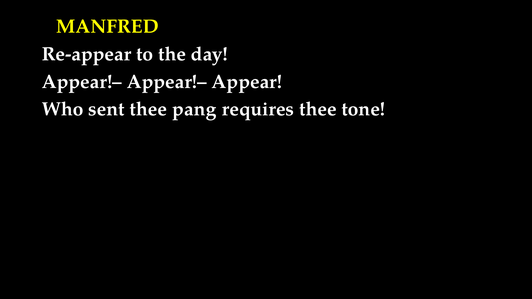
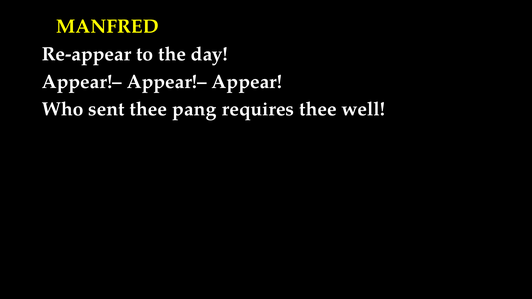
tone: tone -> well
